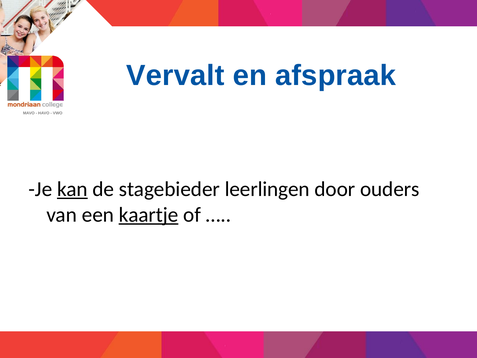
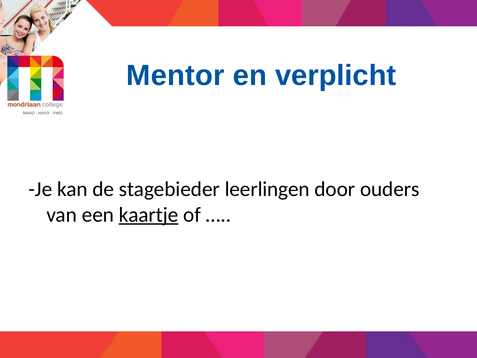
Vervalt: Vervalt -> Mentor
afspraak: afspraak -> verplicht
kan underline: present -> none
